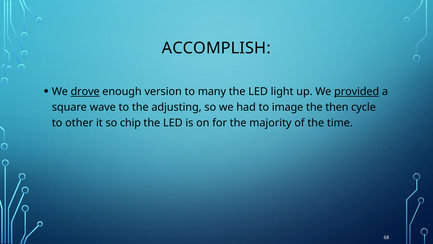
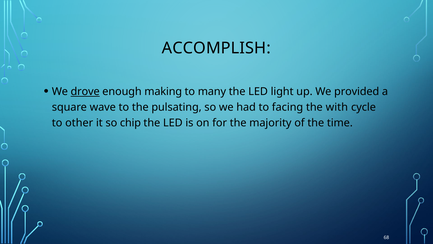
version: version -> making
provided underline: present -> none
adjusting: adjusting -> pulsating
image: image -> facing
then: then -> with
